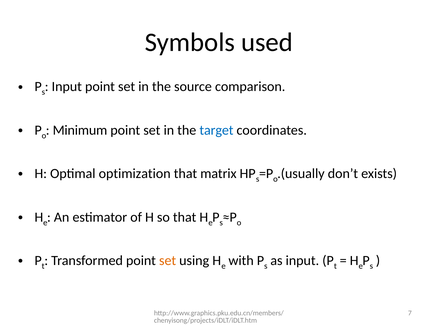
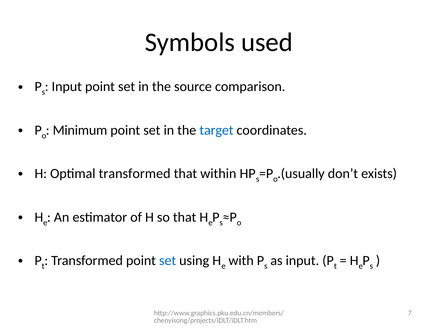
Optimal optimization: optimization -> transformed
matrix: matrix -> within
set at (168, 261) colour: orange -> blue
